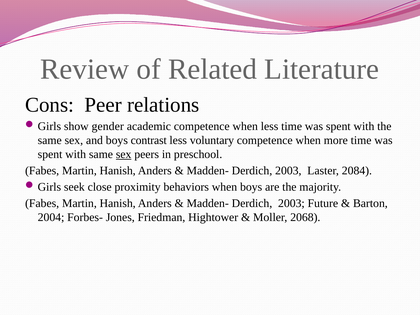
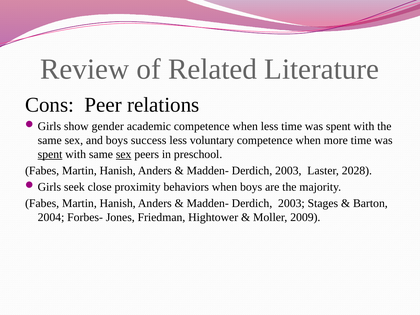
contrast: contrast -> success
spent at (50, 154) underline: none -> present
2084: 2084 -> 2028
Future: Future -> Stages
2068: 2068 -> 2009
